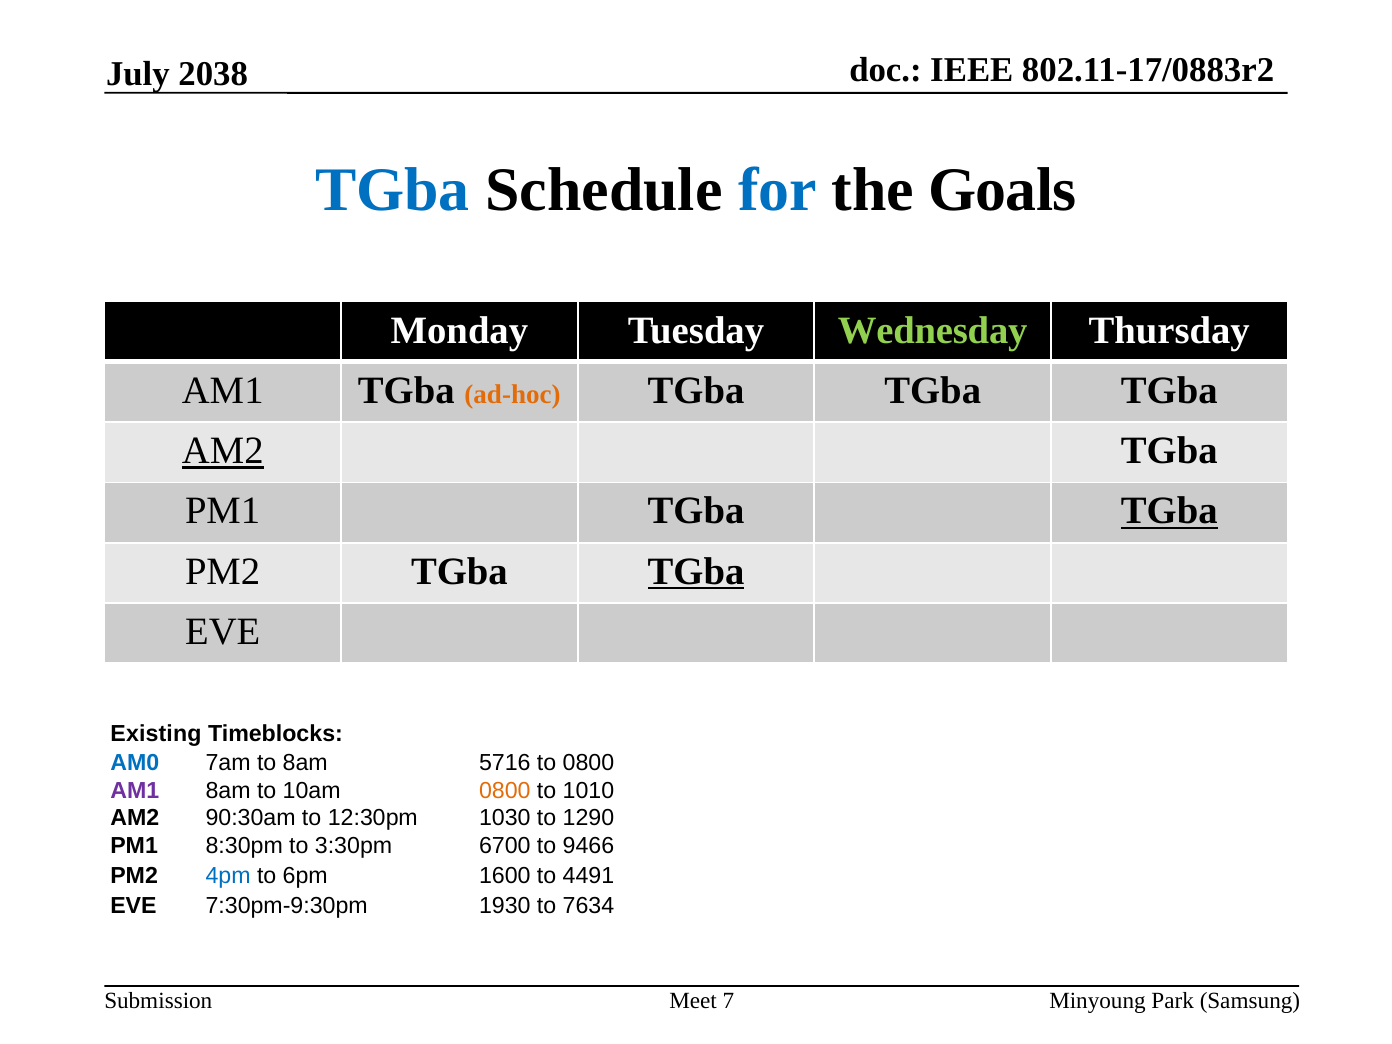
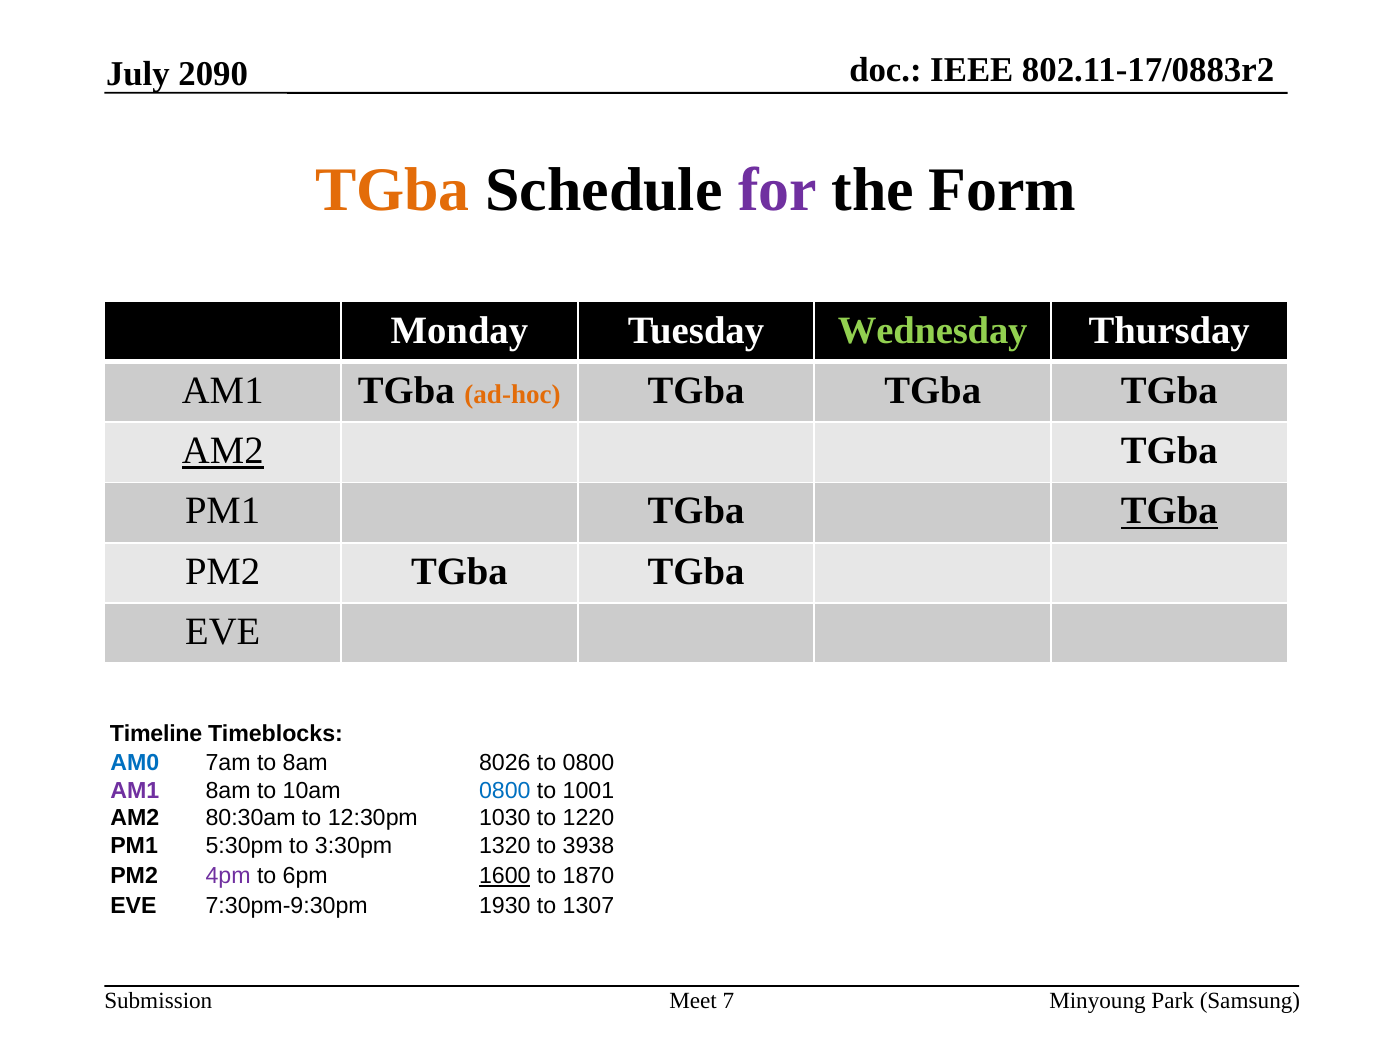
2038: 2038 -> 2090
TGba at (393, 190) colour: blue -> orange
for colour: blue -> purple
Goals: Goals -> Form
TGba at (696, 571) underline: present -> none
Existing: Existing -> Timeline
5716: 5716 -> 8026
0800 at (505, 791) colour: orange -> blue
1010: 1010 -> 1001
90:30am: 90:30am -> 80:30am
1290: 1290 -> 1220
8:30pm: 8:30pm -> 5:30pm
6700: 6700 -> 1320
9466: 9466 -> 3938
4pm colour: blue -> purple
1600 underline: none -> present
4491: 4491 -> 1870
7634: 7634 -> 1307
